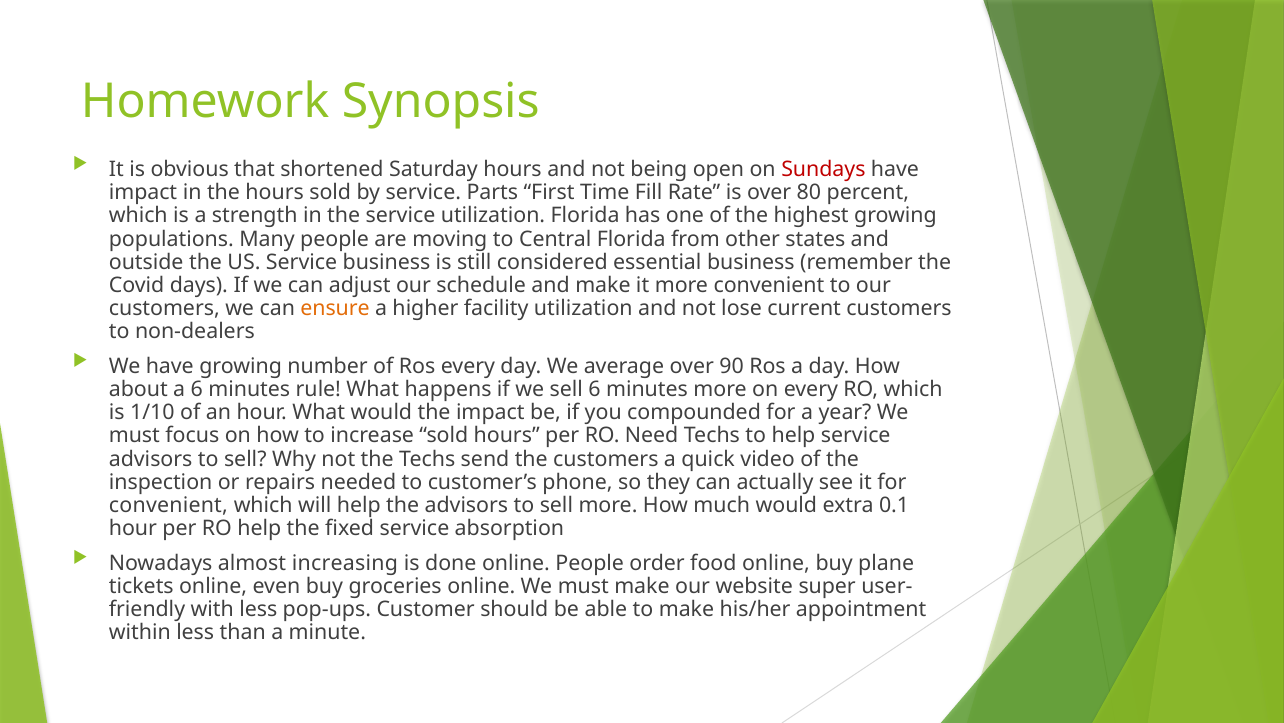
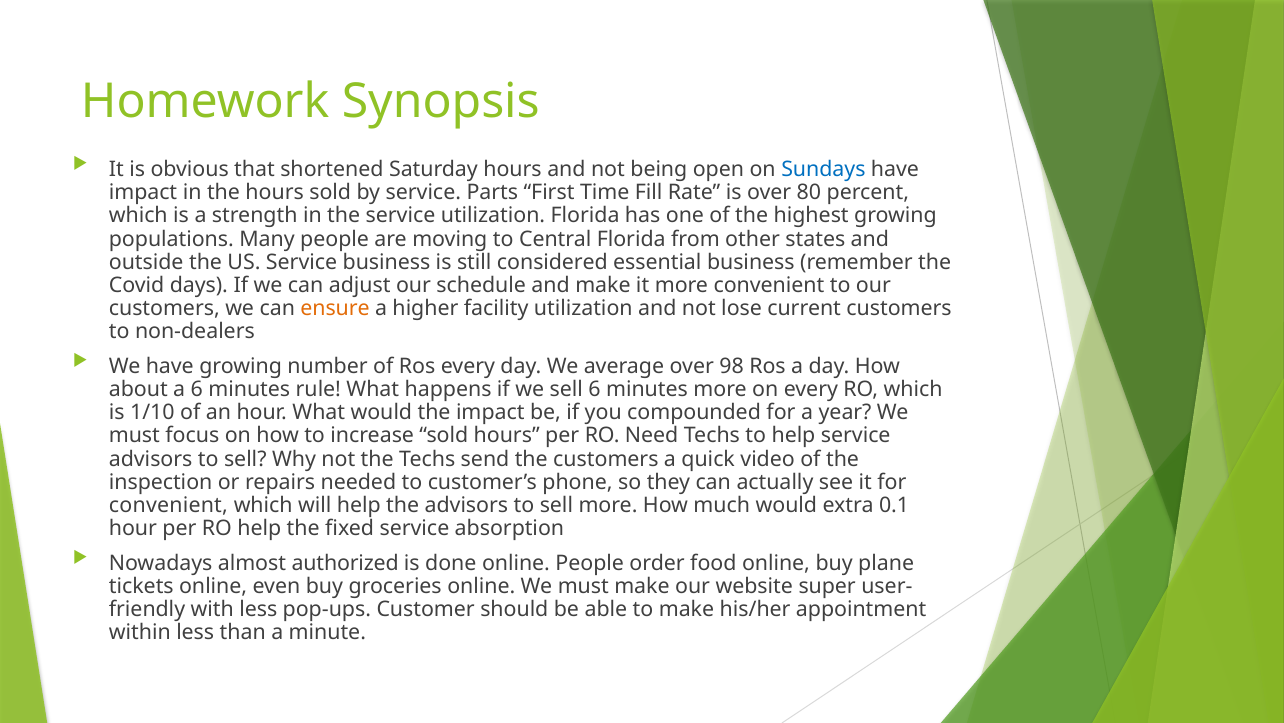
Sundays colour: red -> blue
90: 90 -> 98
increasing: increasing -> authorized
